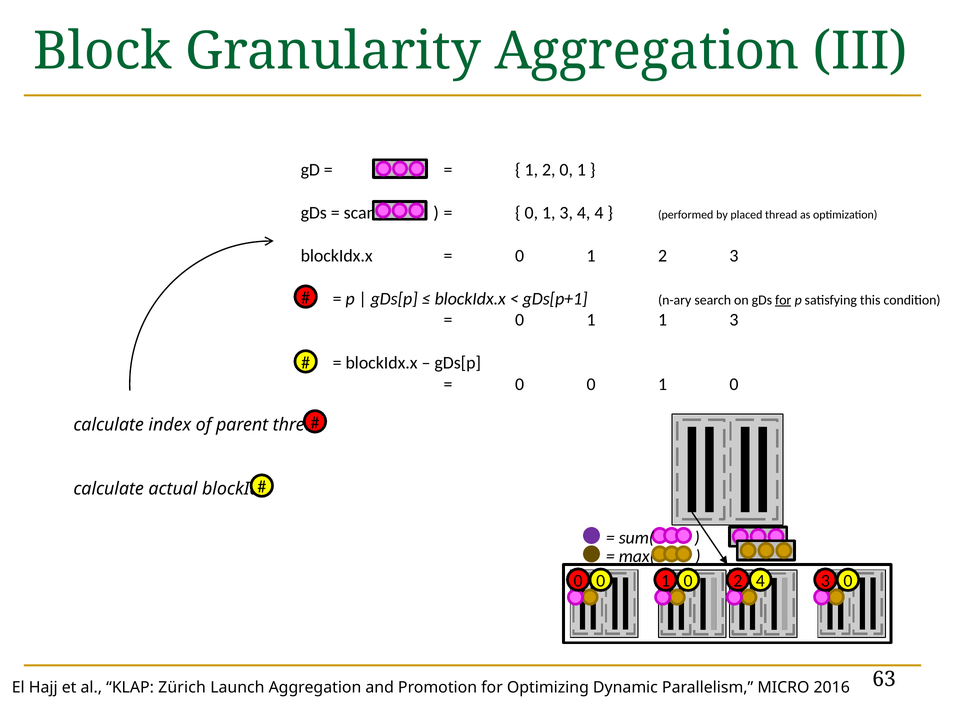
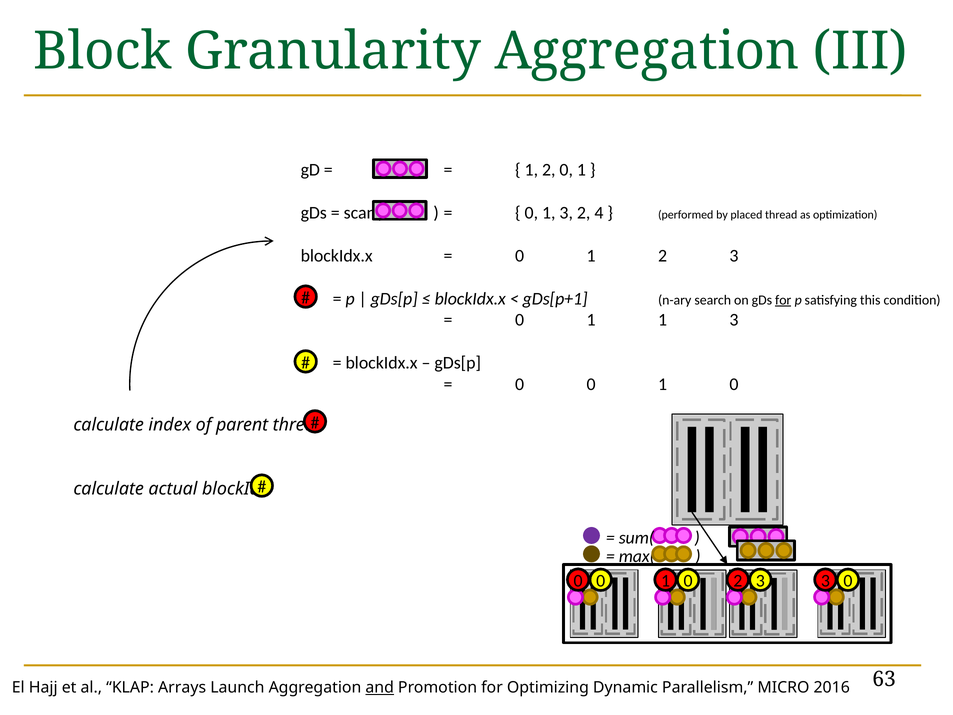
3 4: 4 -> 2
0 4: 4 -> 3
Zürich: Zürich -> Arrays
and underline: none -> present
